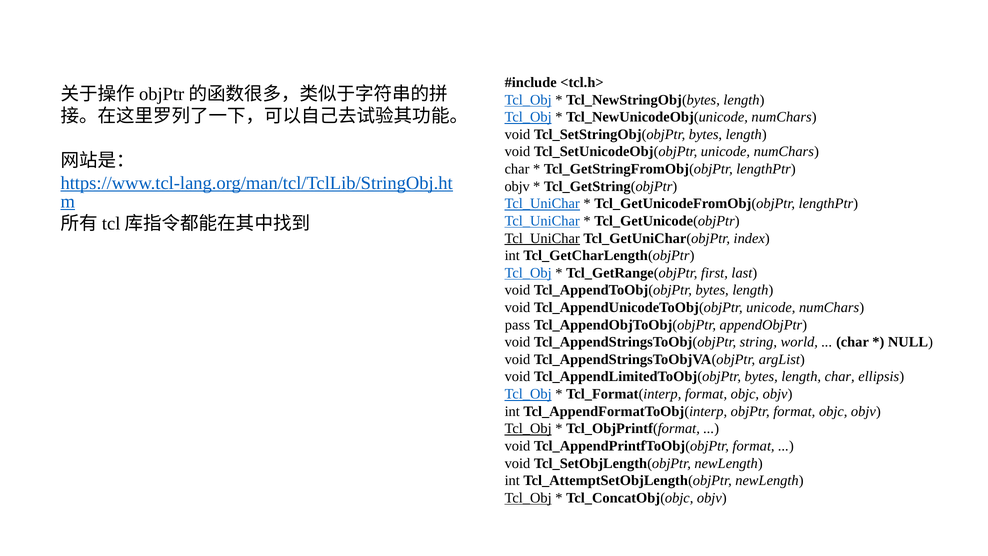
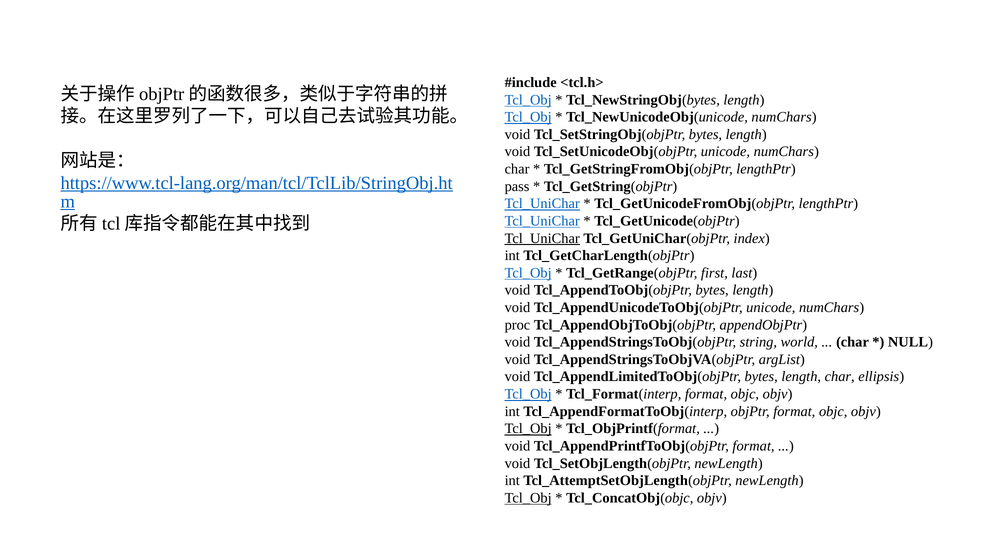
objv at (517, 186): objv -> pass
pass: pass -> proc
